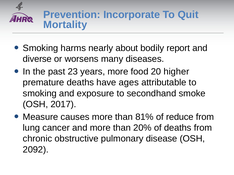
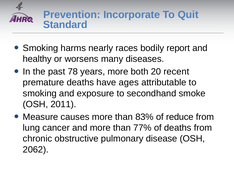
Mortality: Mortality -> Standard
about: about -> races
diverse: diverse -> healthy
23: 23 -> 78
food: food -> both
higher: higher -> recent
2017: 2017 -> 2011
81%: 81% -> 83%
20%: 20% -> 77%
2092: 2092 -> 2062
